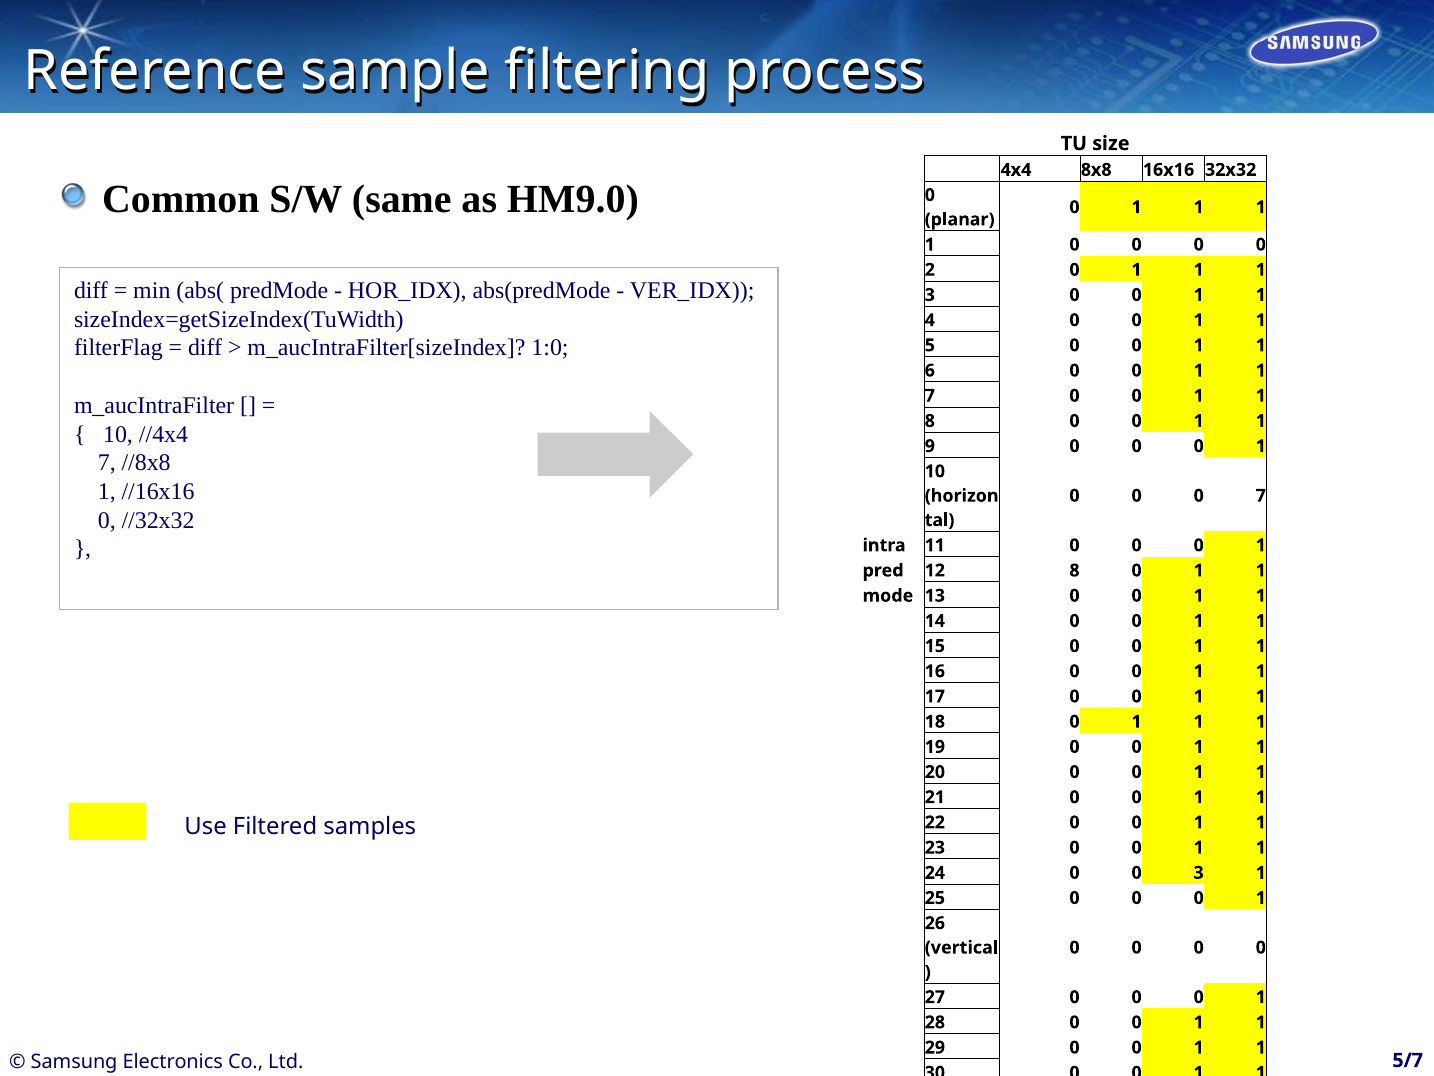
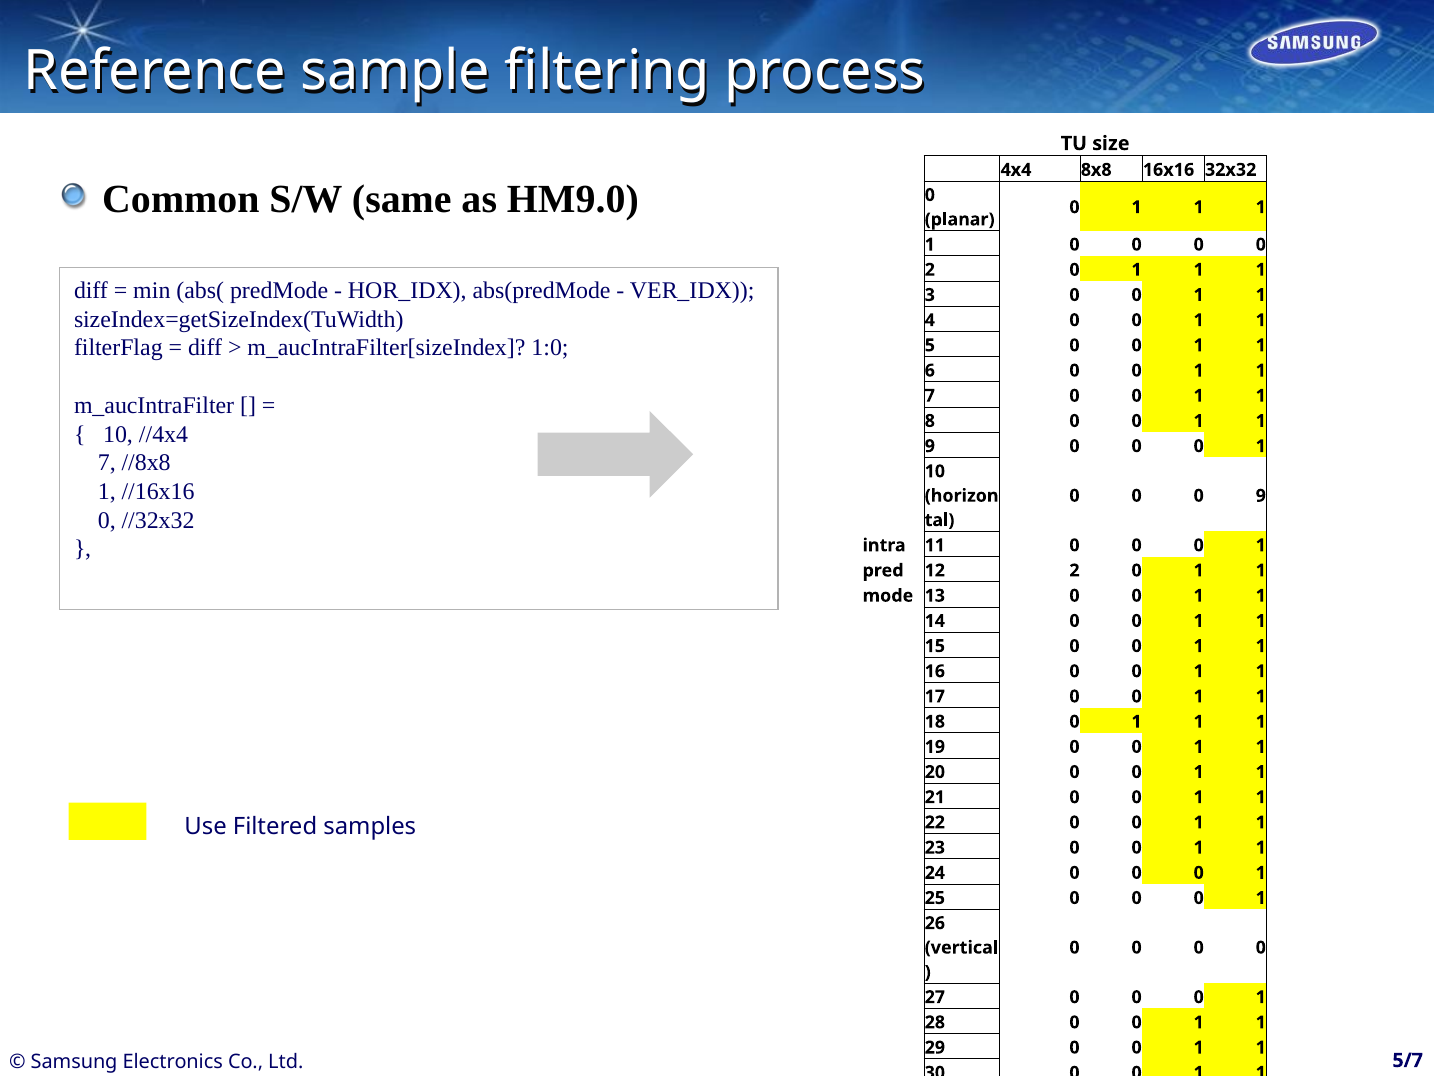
0 7: 7 -> 9
12 8: 8 -> 2
24 0 0 3: 3 -> 0
